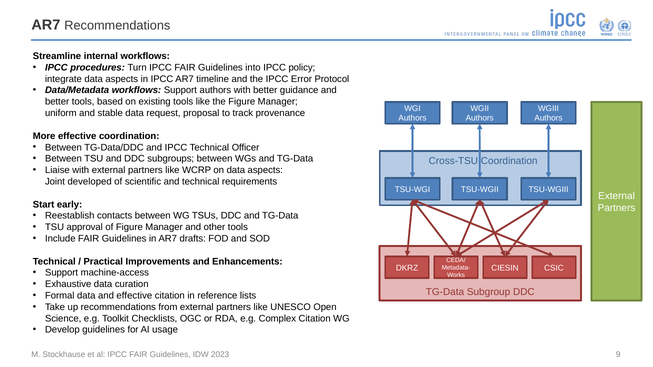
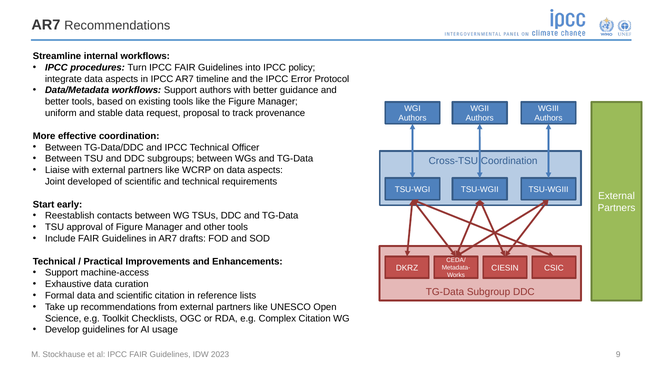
and effective: effective -> scientific
